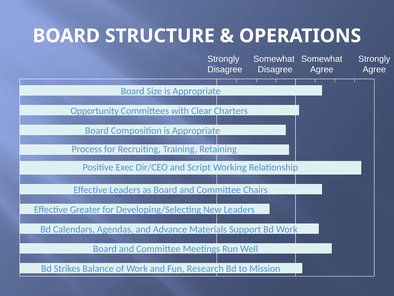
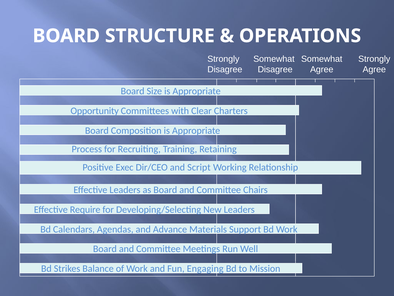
Greater: Greater -> Require
Research: Research -> Engaging
